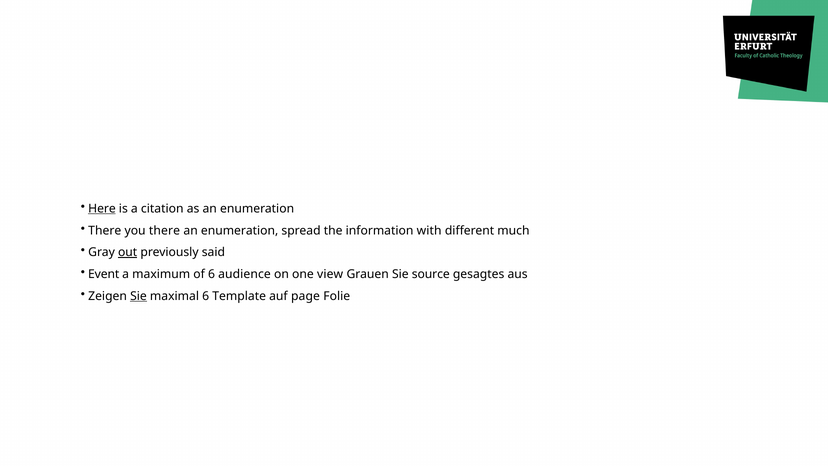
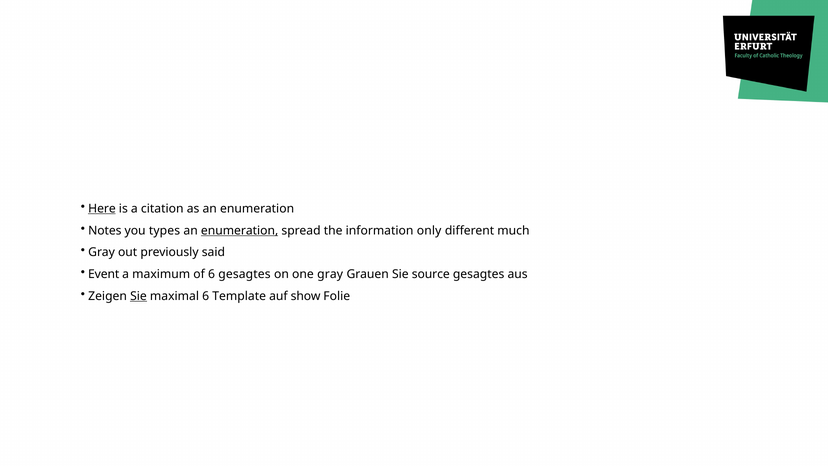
There at (105, 230): There -> Notes
you there: there -> types
enumeration at (240, 230) underline: none -> present
with: with -> only
out underline: present -> none
6 audience: audience -> gesagtes
one view: view -> gray
page: page -> show
